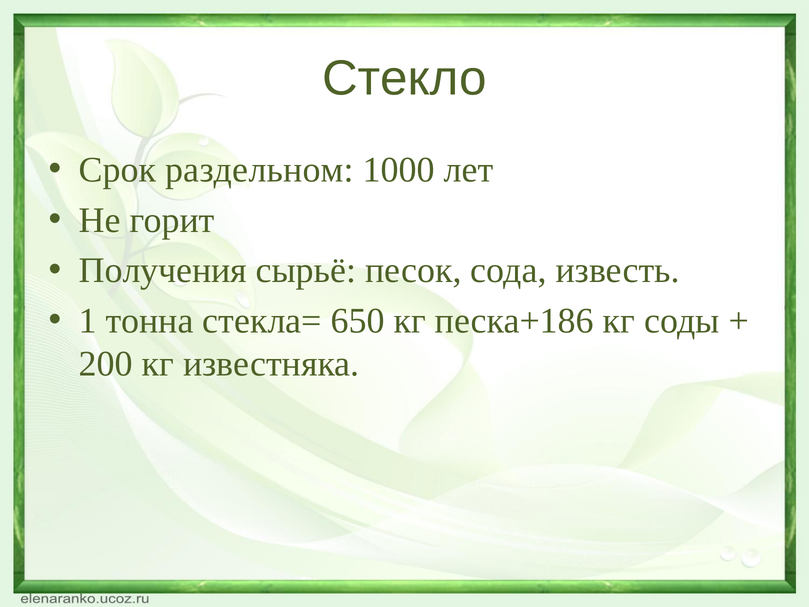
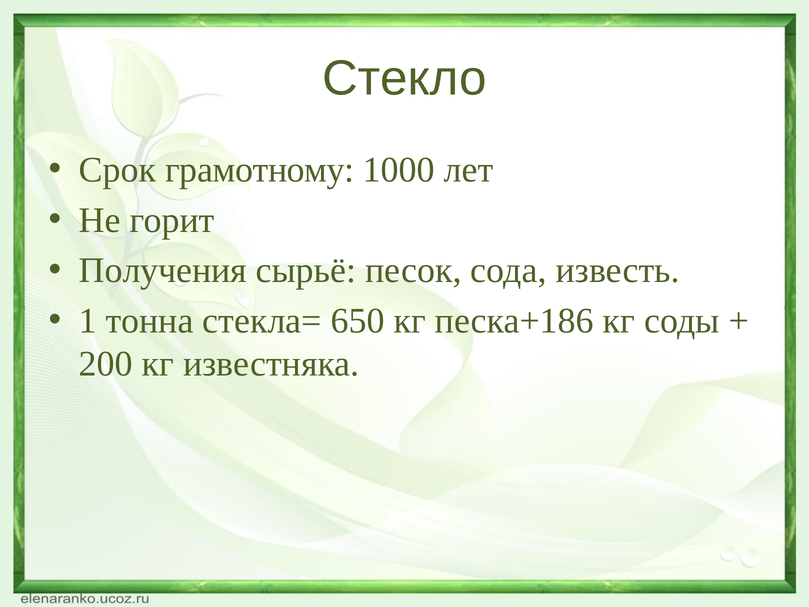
раздельном: раздельном -> грамотному
